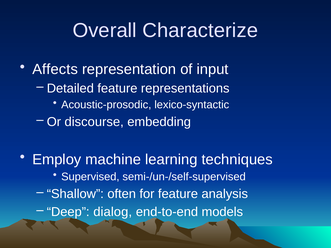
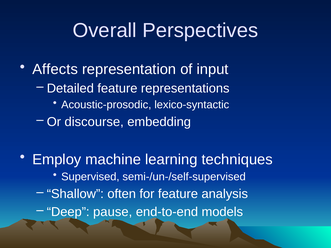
Characterize: Characterize -> Perspectives
dialog: dialog -> pause
